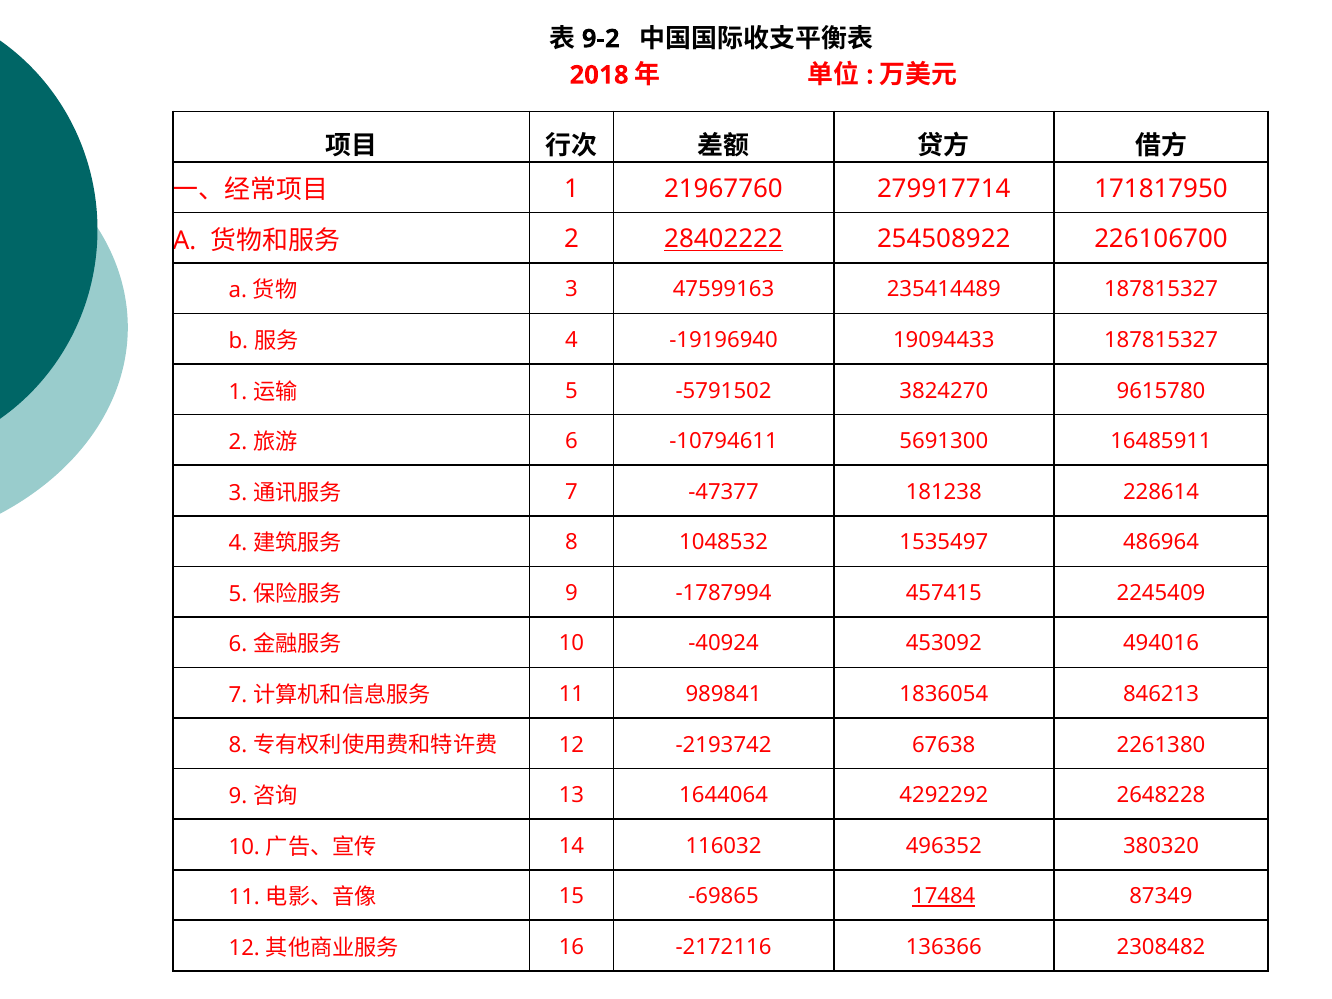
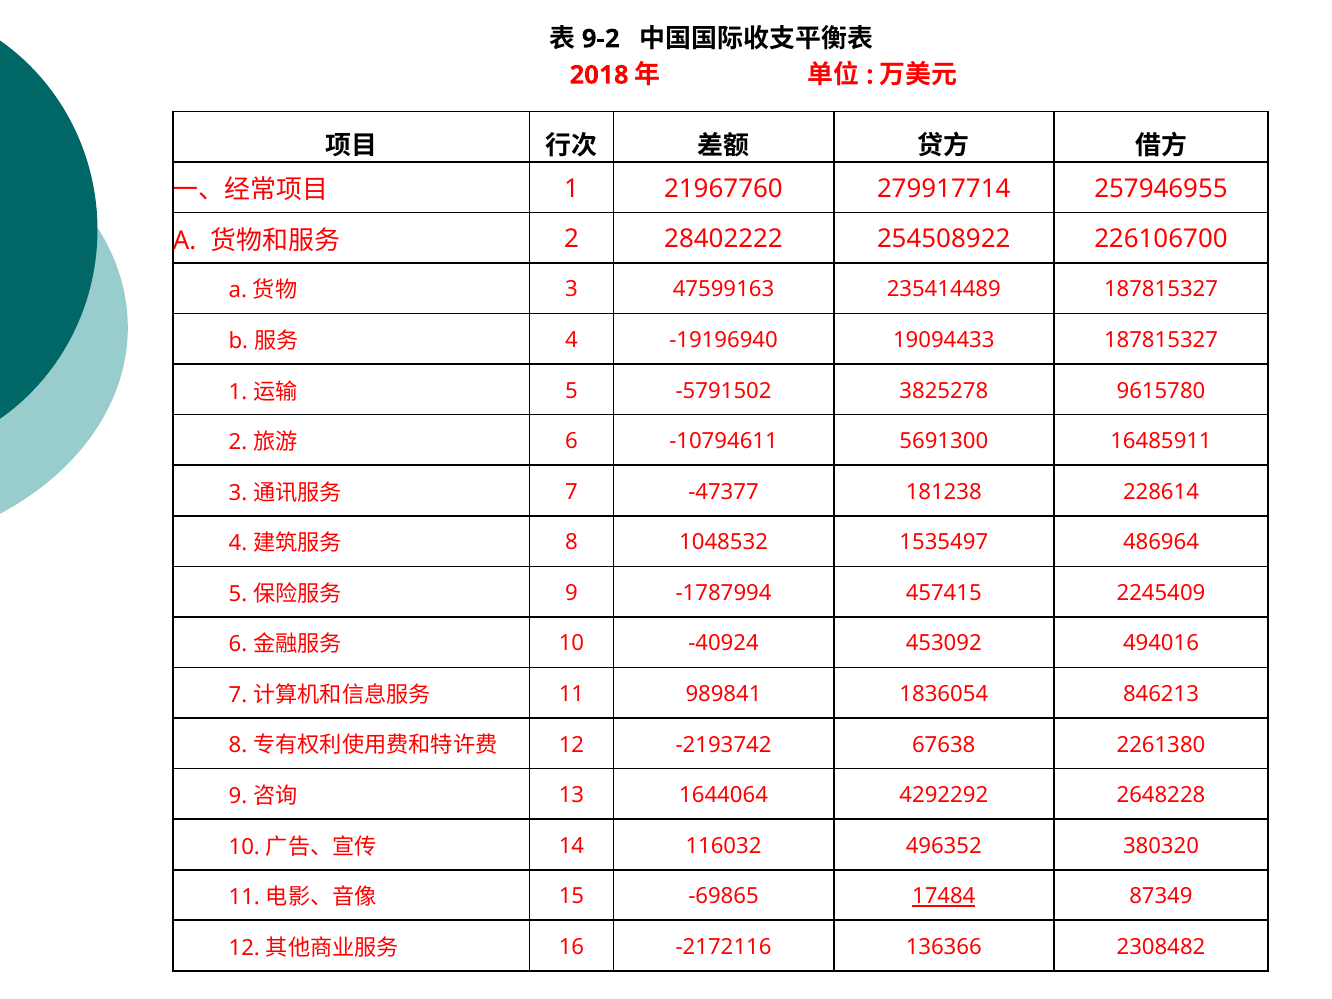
171817950: 171817950 -> 257946955
28402222 underline: present -> none
3824270: 3824270 -> 3825278
